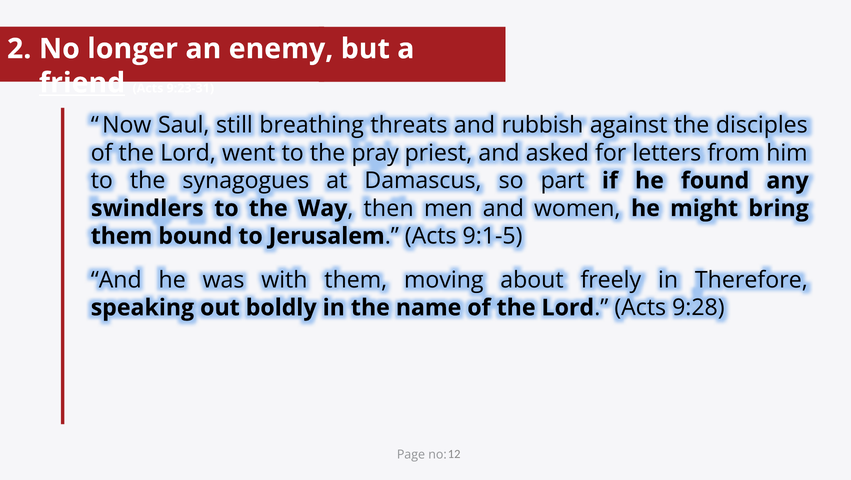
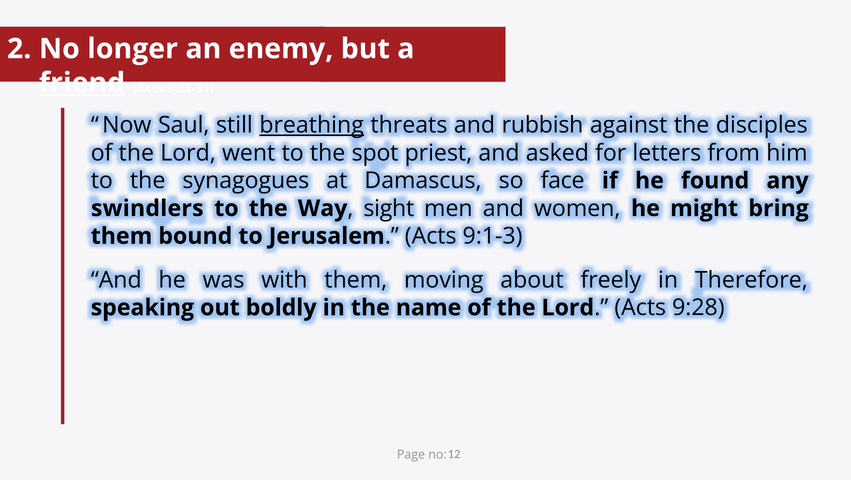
breathing underline: none -> present
pray: pray -> spot
part: part -> face
then: then -> sight
9:1-5: 9:1-5 -> 9:1-3
